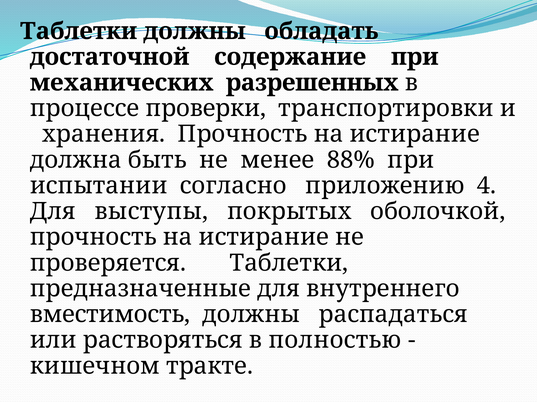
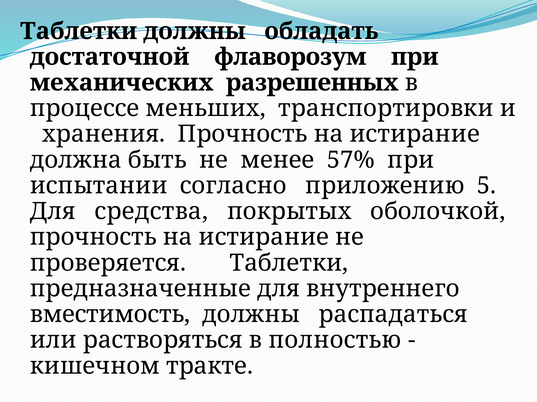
содержание: содержание -> флаворозум
проверки: проверки -> меньших
88%: 88% -> 57%
4: 4 -> 5
выступы: выступы -> средства
